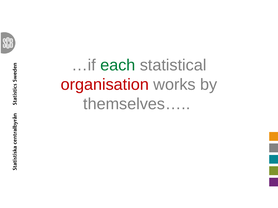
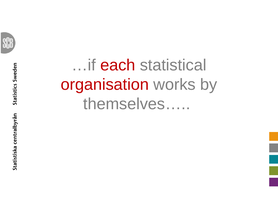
each colour: green -> red
